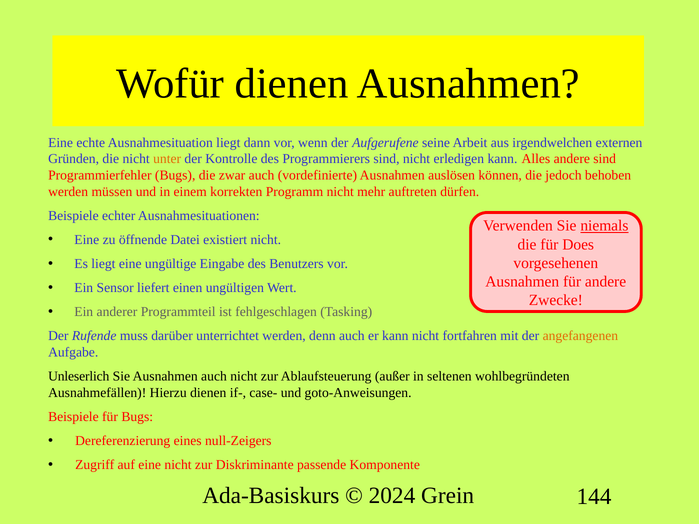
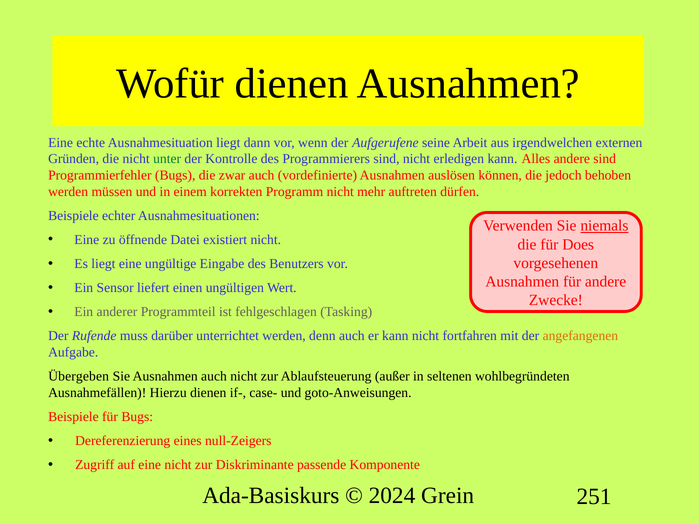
unter colour: orange -> green
Unleserlich: Unleserlich -> Übergeben
144: 144 -> 251
